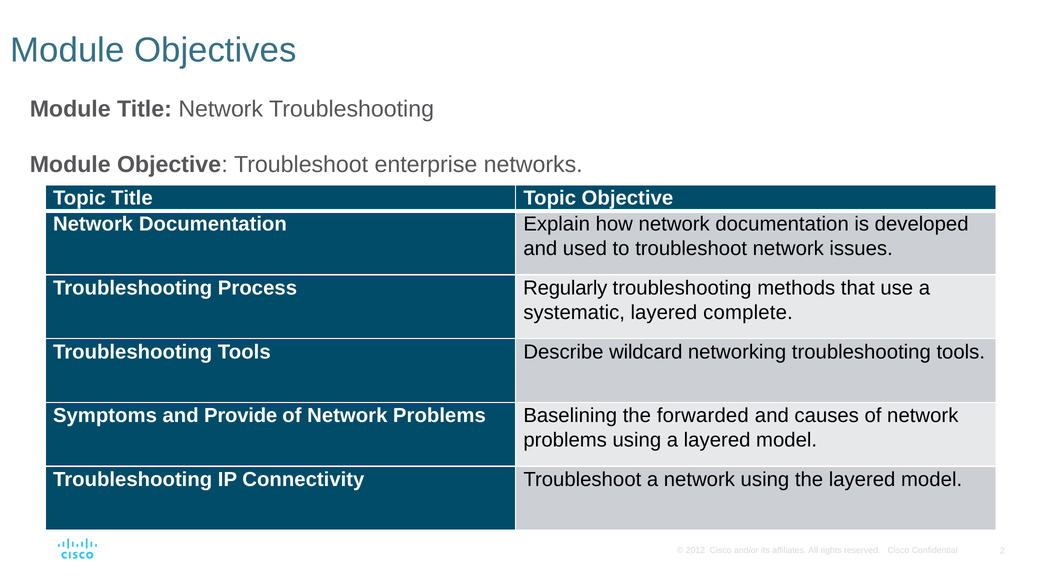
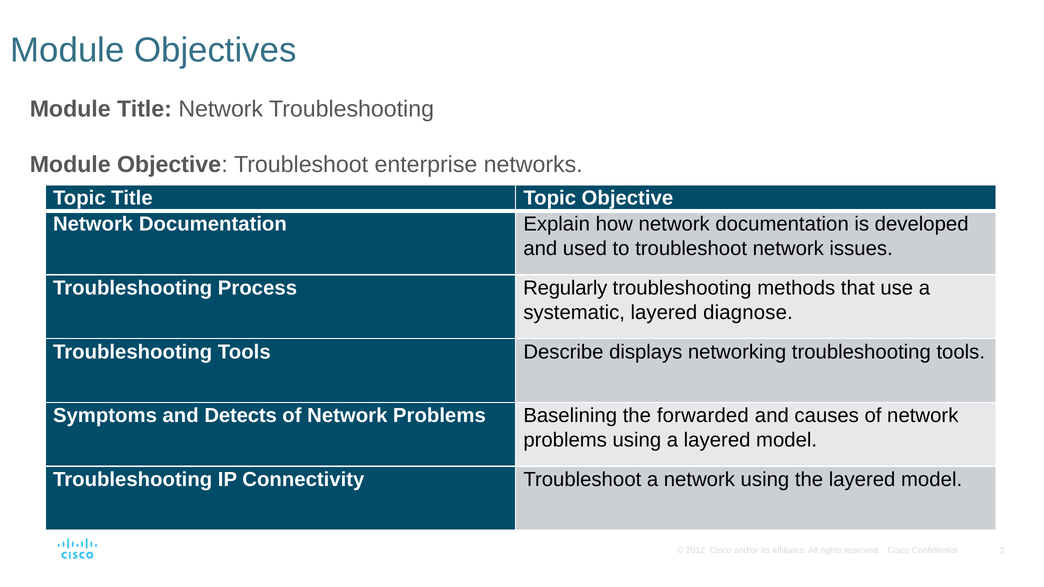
complete: complete -> diagnose
wildcard: wildcard -> displays
Provide: Provide -> Detects
